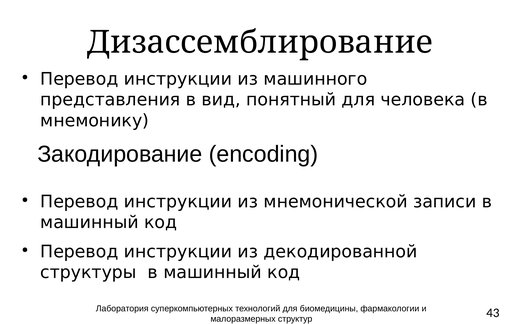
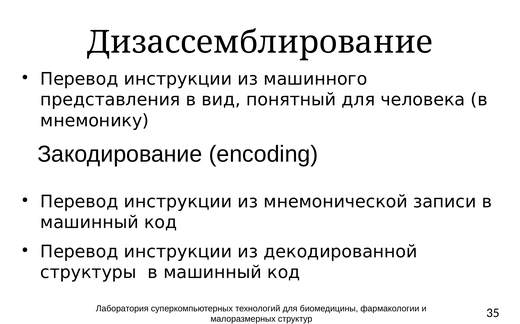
43: 43 -> 35
